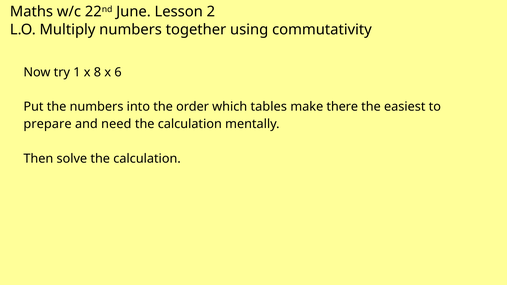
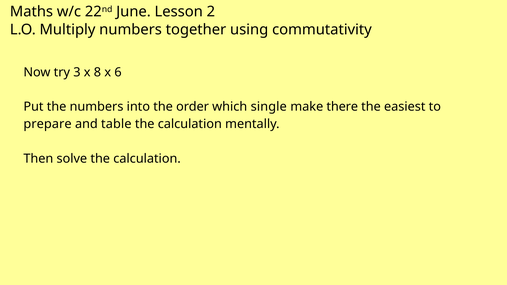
1: 1 -> 3
tables: tables -> single
need: need -> table
